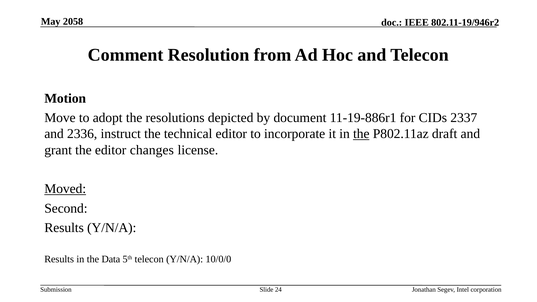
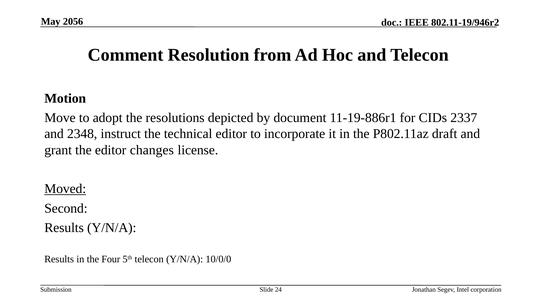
2058: 2058 -> 2056
2336: 2336 -> 2348
the at (361, 134) underline: present -> none
Data: Data -> Four
